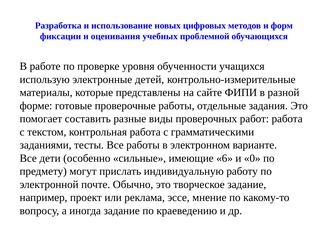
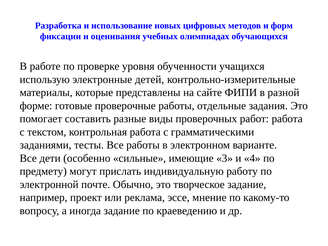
проблемной: проблемной -> олимпиадах
6: 6 -> 3
0: 0 -> 4
